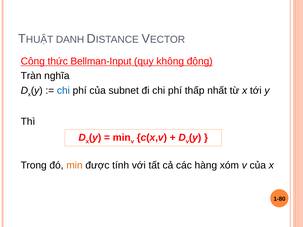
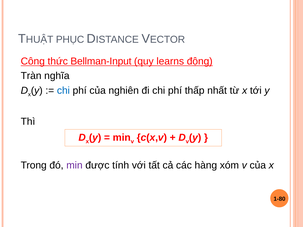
DANH: DANH -> PHỤC
không: không -> learns
subnet: subnet -> nghiên
min at (74, 166) colour: orange -> purple
